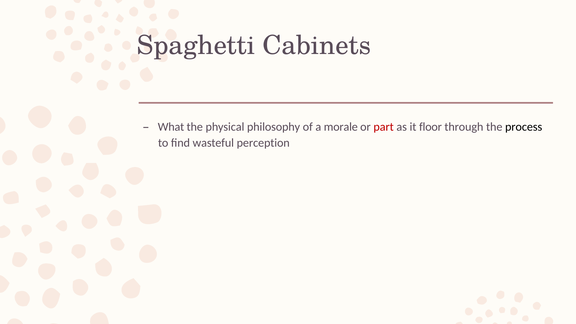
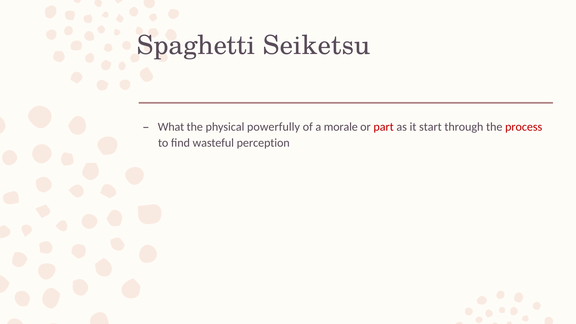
Cabinets: Cabinets -> Seiketsu
philosophy: philosophy -> powerfully
floor: floor -> start
process colour: black -> red
